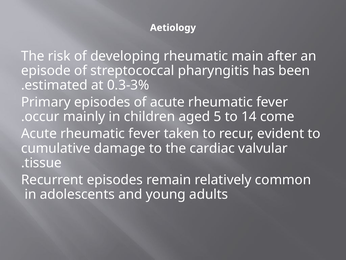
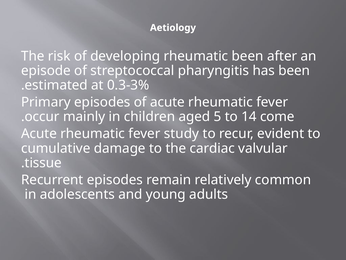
rheumatic main: main -> been
taken: taken -> study
